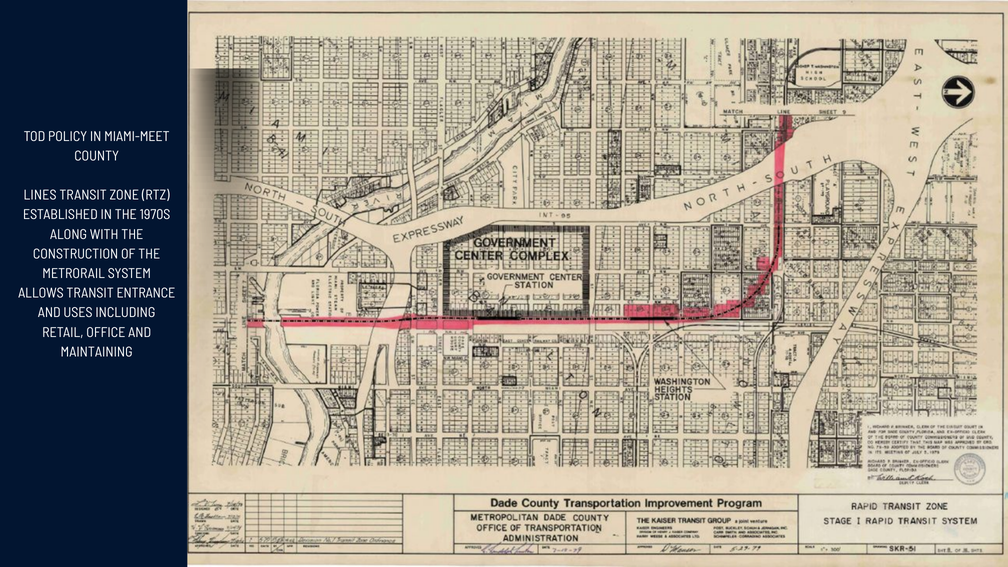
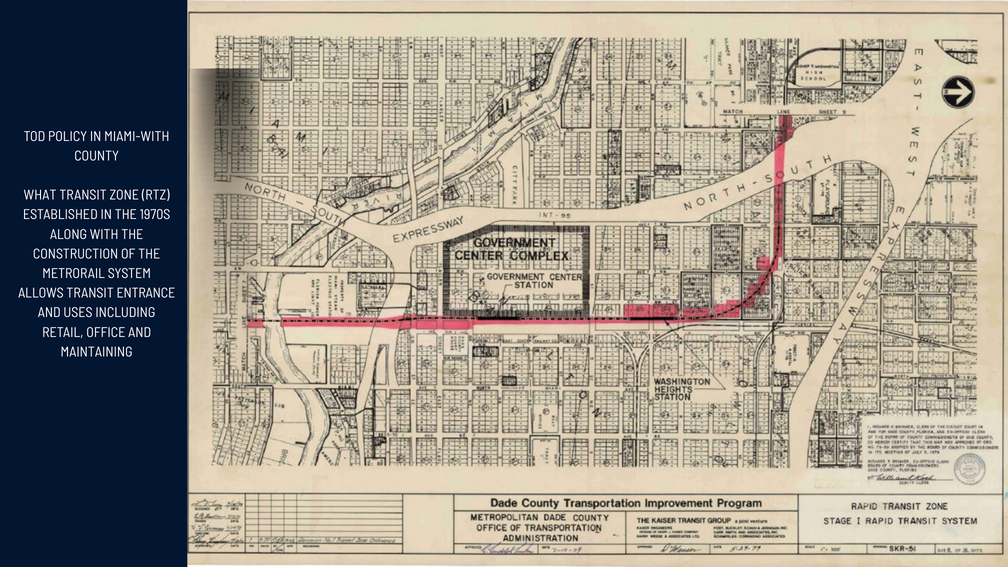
MIAMI-MEET: MIAMI-MEET -> MIAMI-WITH
LINES: LINES -> WHAT
